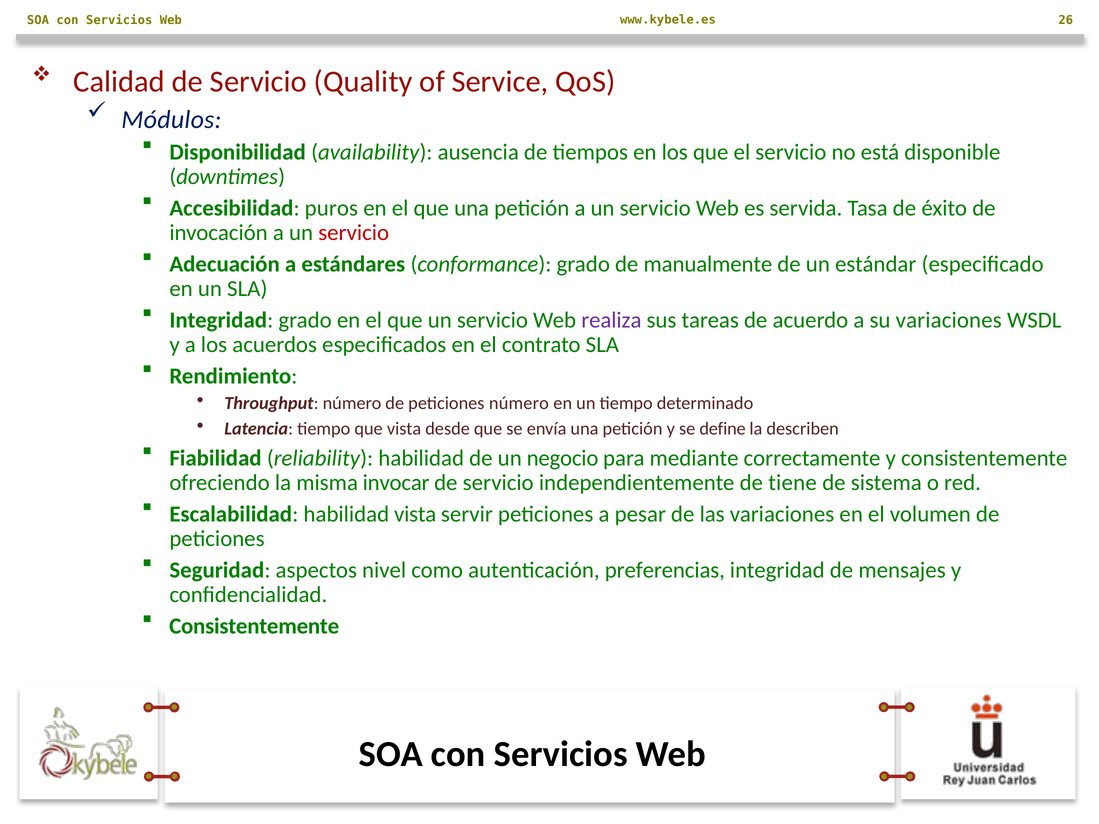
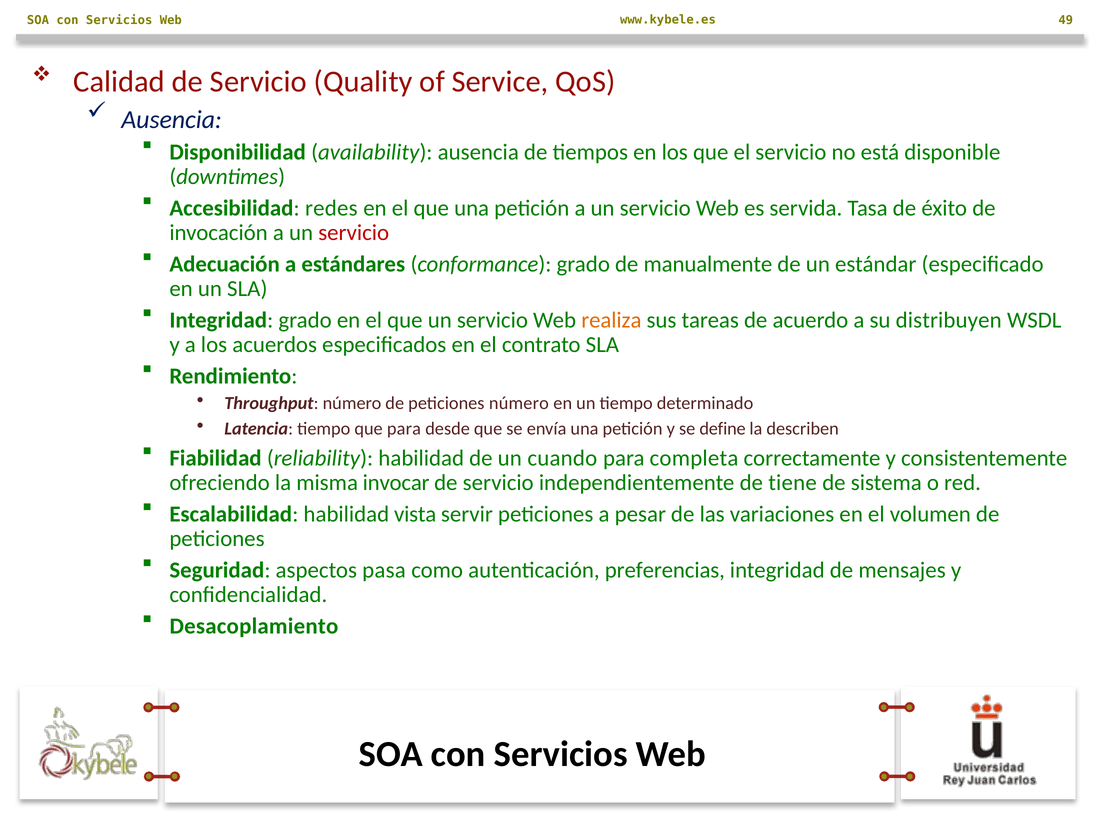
26: 26 -> 49
Módulos at (171, 120): Módulos -> Ausencia
puros: puros -> redes
realiza colour: purple -> orange
su variaciones: variaciones -> distribuyen
que vista: vista -> para
negocio: negocio -> cuando
mediante: mediante -> completa
nivel: nivel -> pasa
Consistentemente at (254, 626): Consistentemente -> Desacoplamiento
